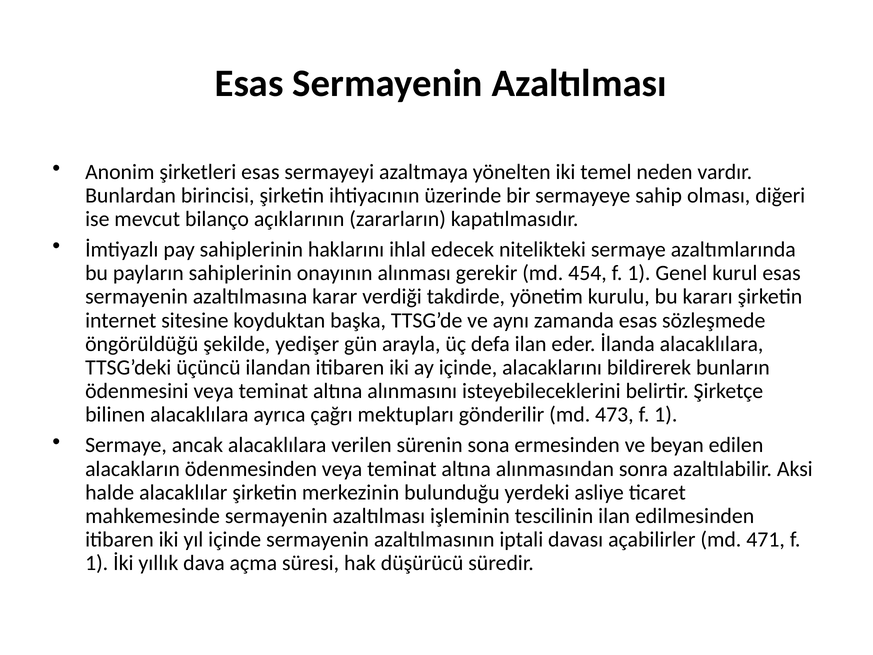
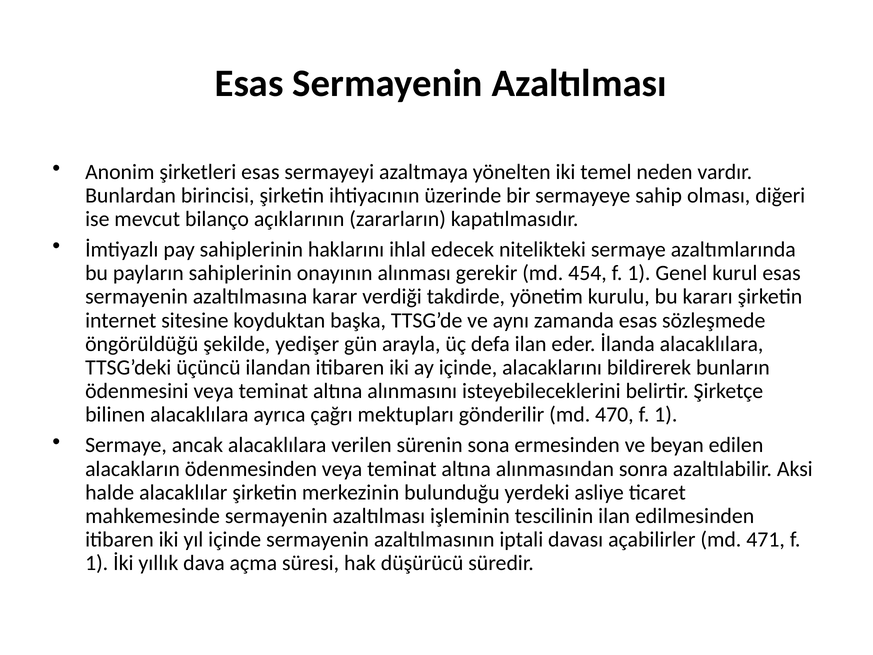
473: 473 -> 470
